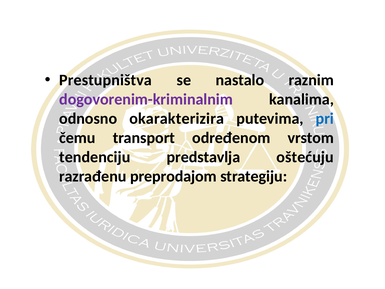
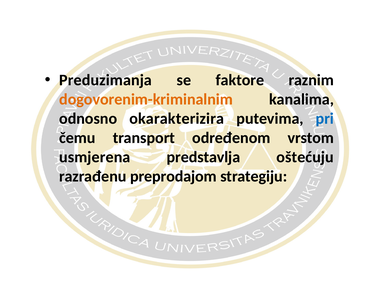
Prestupništva: Prestupništva -> Preduzimanja
nastalo: nastalo -> faktore
dogovorenim-kriminalnim colour: purple -> orange
tendenciju: tendenciju -> usmjerena
